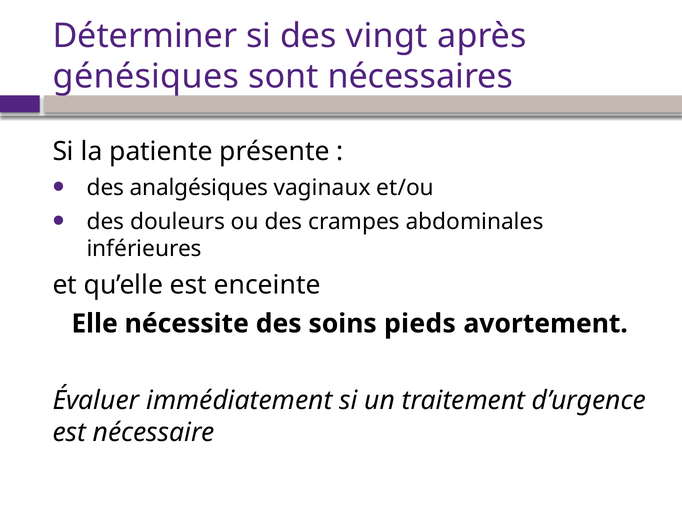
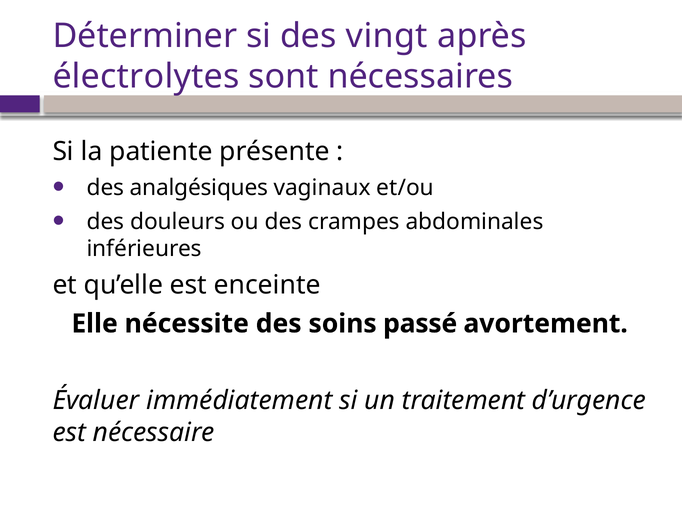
génésiques: génésiques -> électrolytes
pieds: pieds -> passé
